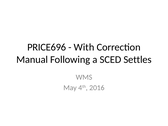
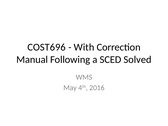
PRICE696: PRICE696 -> COST696
Settles: Settles -> Solved
